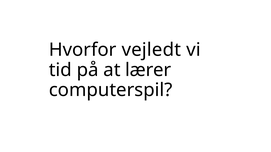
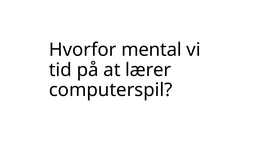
vejledt: vejledt -> mental
